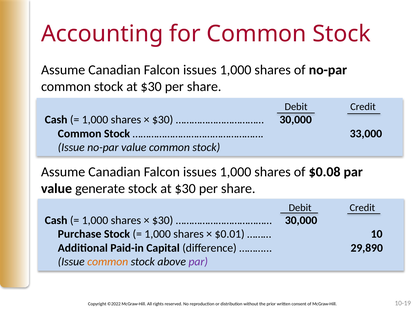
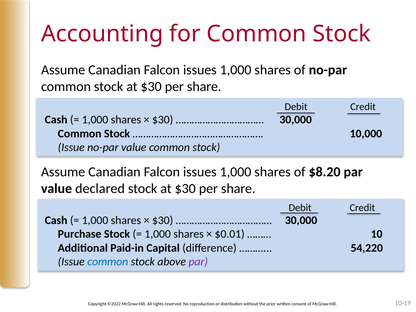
33,000: 33,000 -> 10,000
$0.08: $0.08 -> $8.20
generate: generate -> declared
29,890: 29,890 -> 54,220
common at (108, 262) colour: orange -> blue
